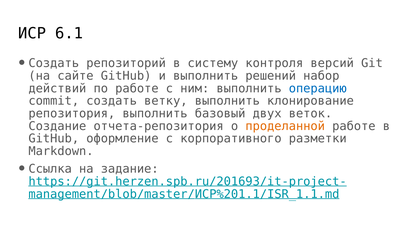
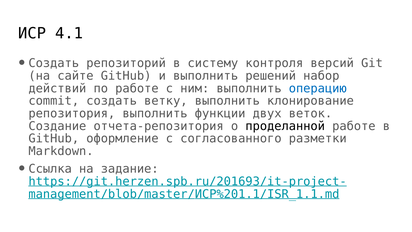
6.1: 6.1 -> 4.1
базовый: базовый -> функции
проделанной colour: orange -> black
корпоративного: корпоративного -> согласованного
